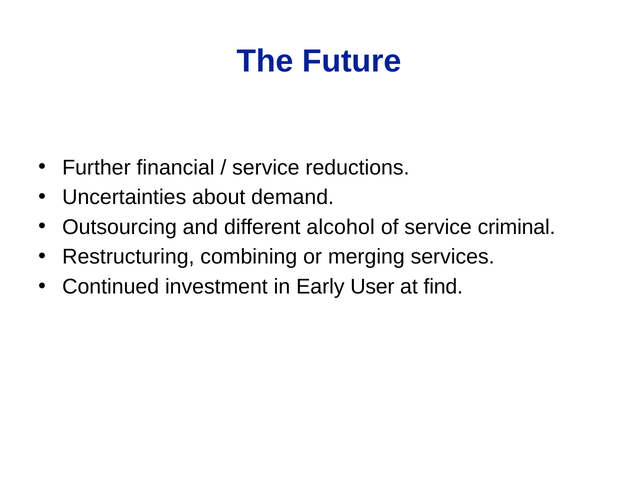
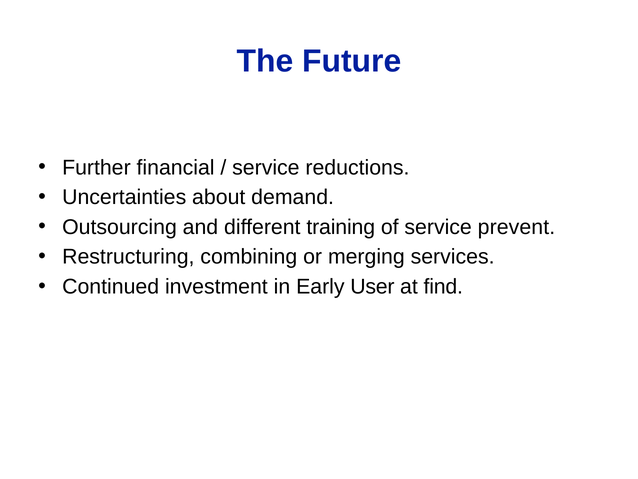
alcohol: alcohol -> training
criminal: criminal -> prevent
